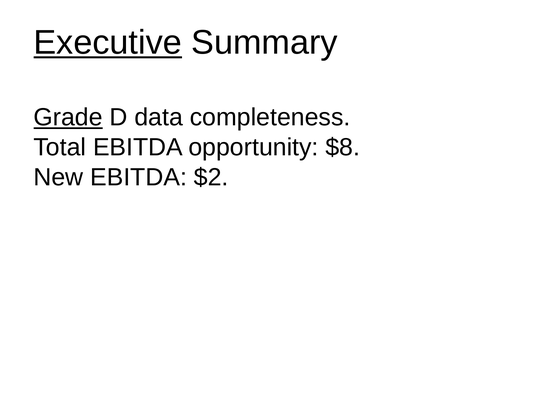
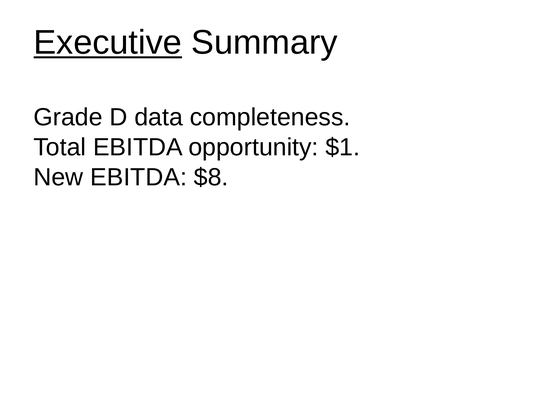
Grade underline: present -> none
$8: $8 -> $1
$2: $2 -> $8
